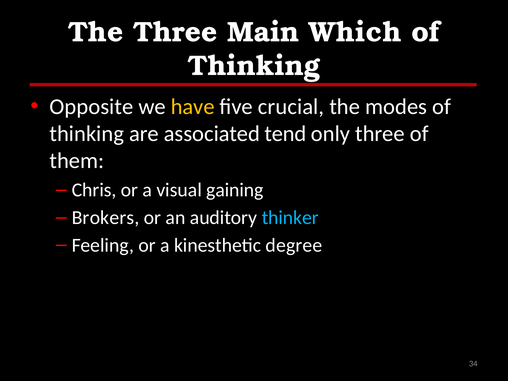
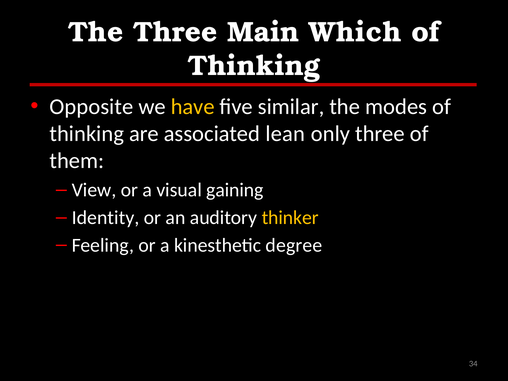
crucial: crucial -> similar
tend: tend -> lean
Chris: Chris -> View
Brokers: Brokers -> Identity
thinker colour: light blue -> yellow
